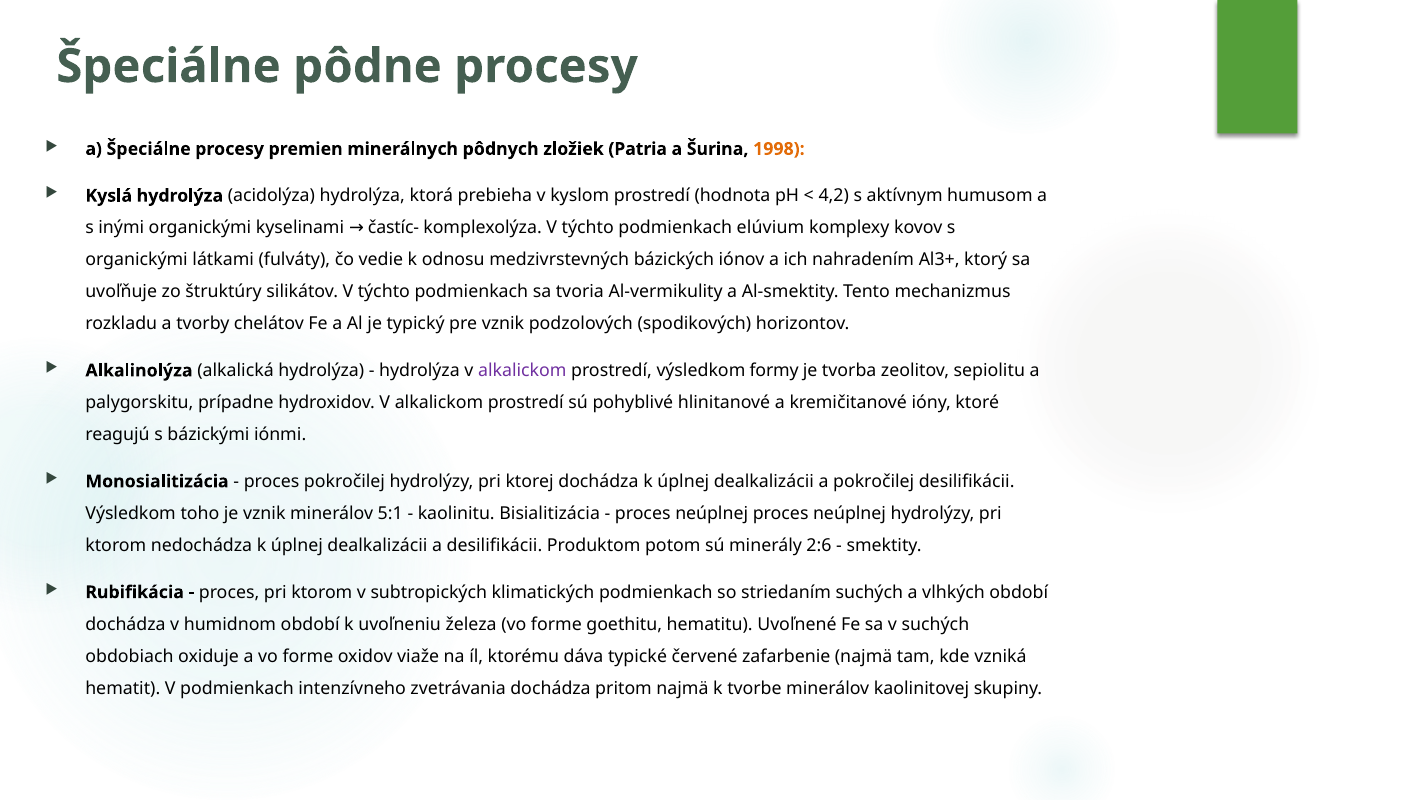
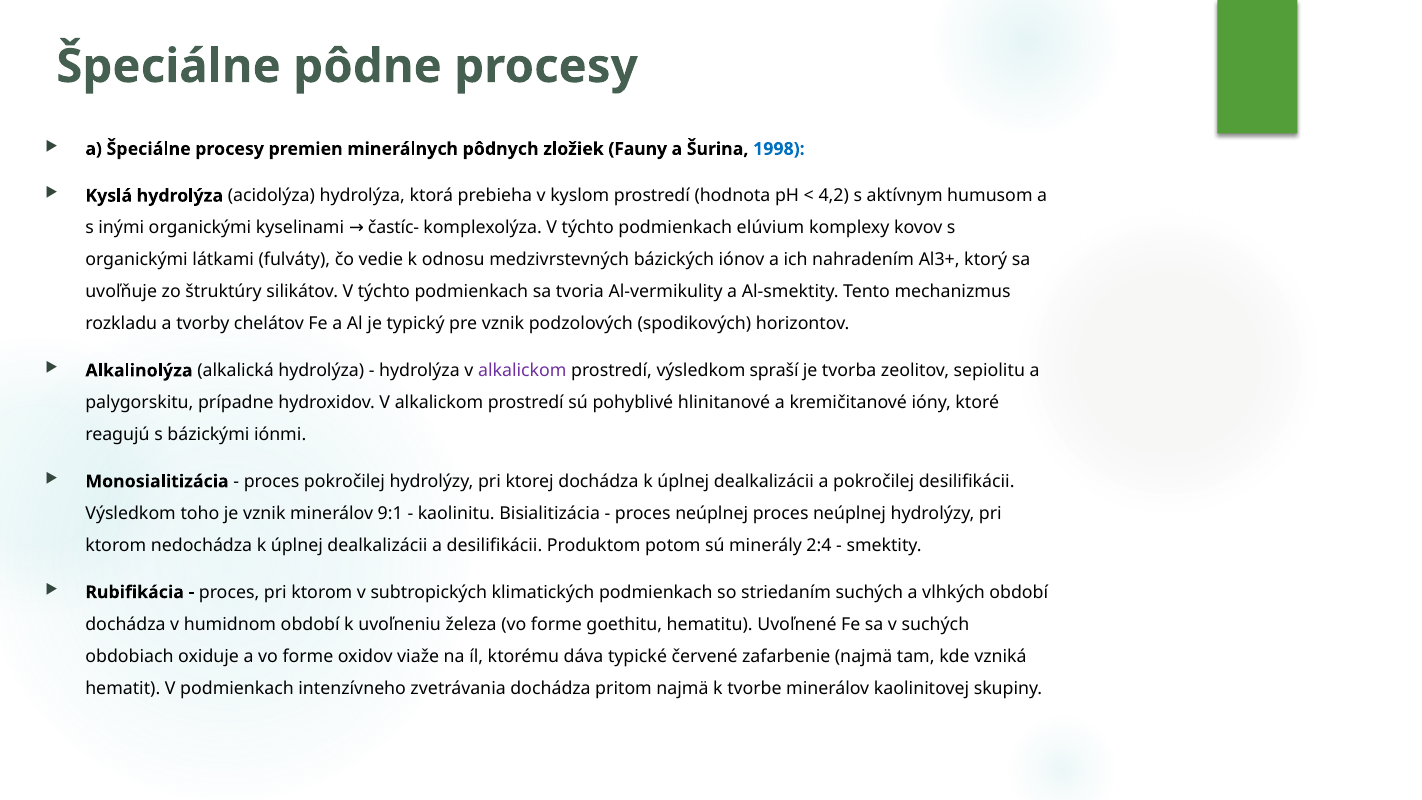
Patria: Patria -> Fauny
1998 colour: orange -> blue
formy: formy -> spraší
5:1: 5:1 -> 9:1
2:6: 2:6 -> 2:4
